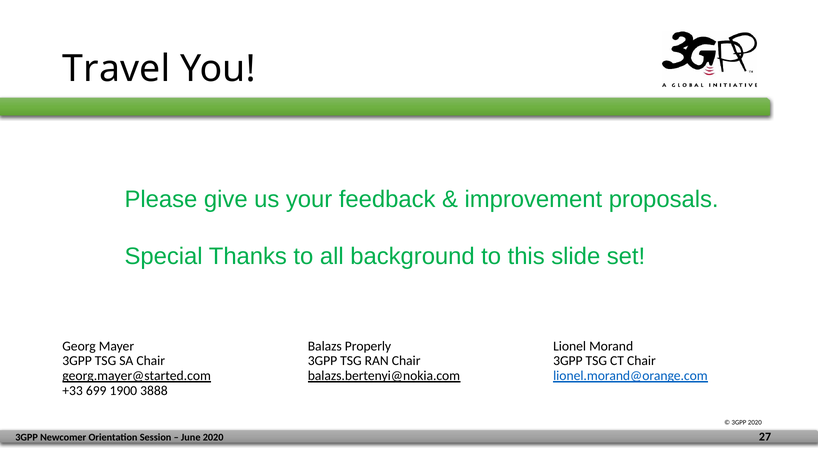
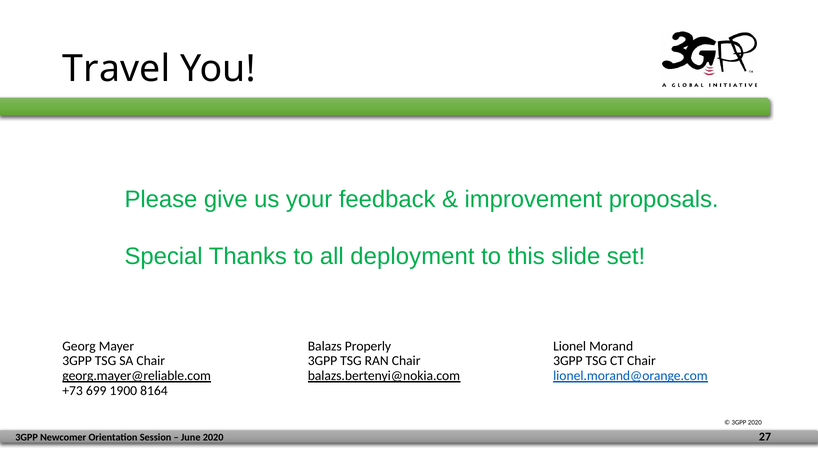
background: background -> deployment
georg.mayer@started.com: georg.mayer@started.com -> georg.mayer@reliable.com
+33: +33 -> +73
3888: 3888 -> 8164
